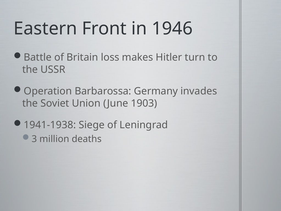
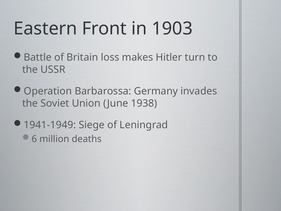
1946: 1946 -> 1903
1903: 1903 -> 1938
1941-1938: 1941-1938 -> 1941-1949
3: 3 -> 6
